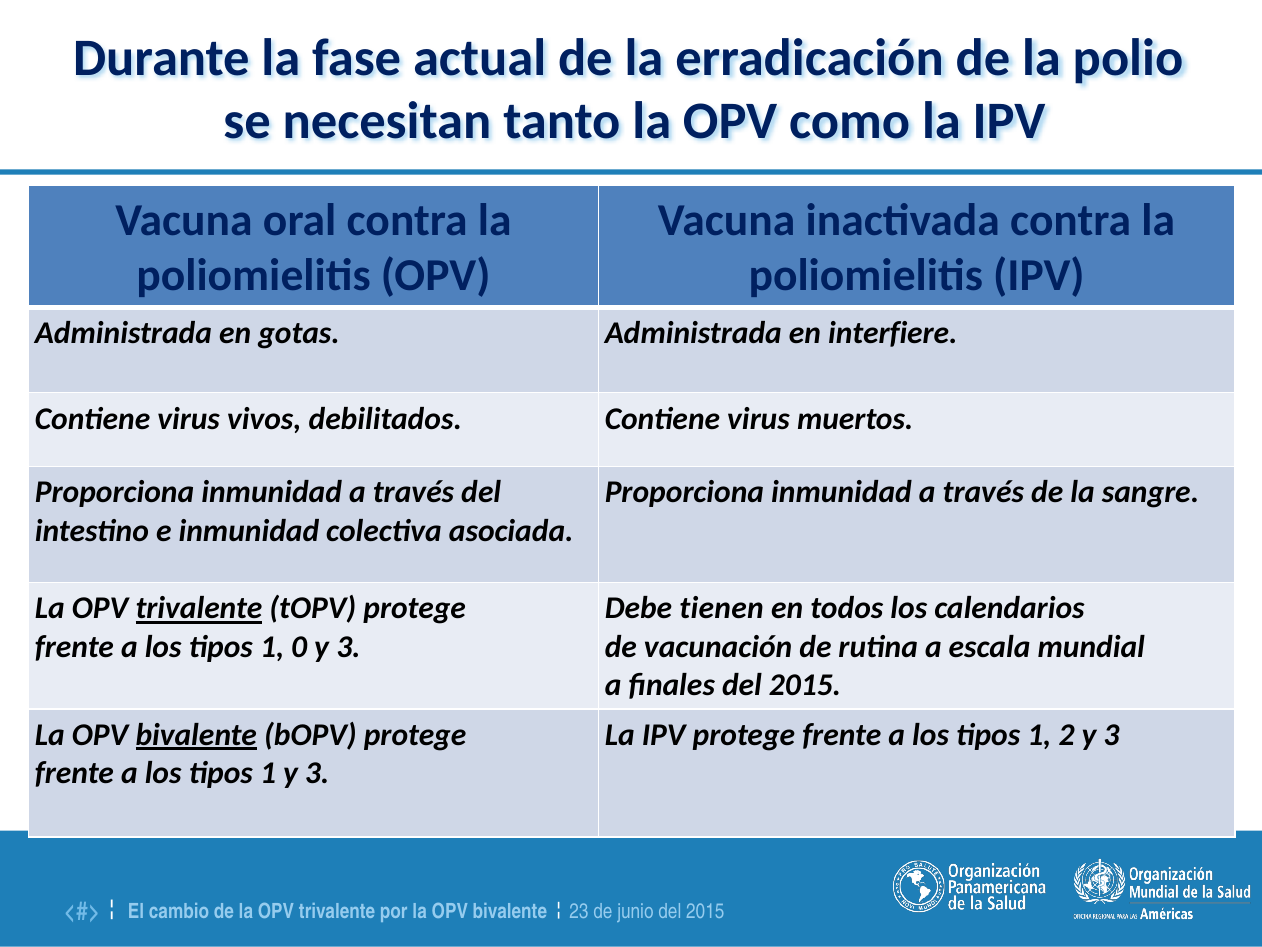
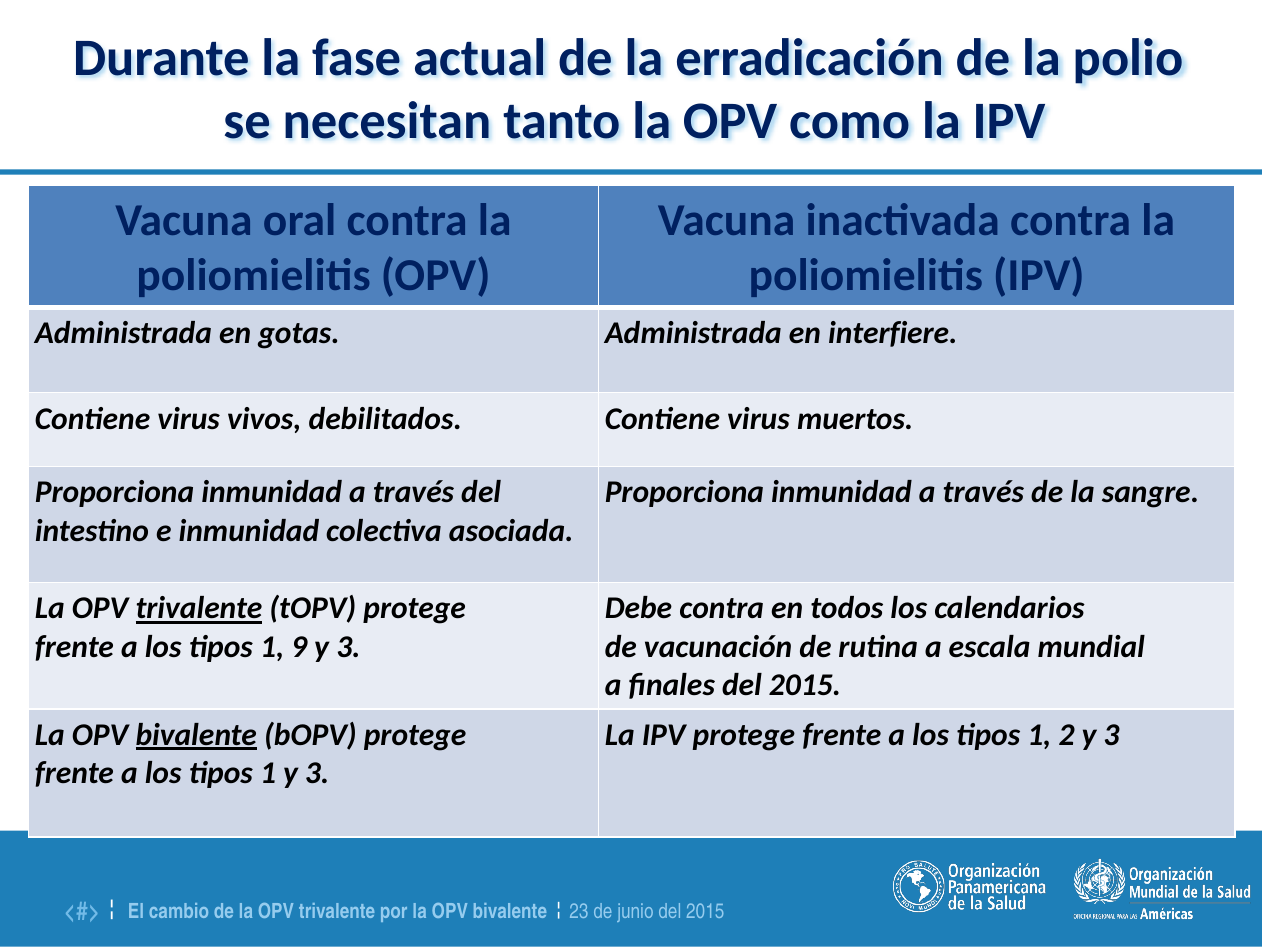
Debe tienen: tienen -> contra
0: 0 -> 9
